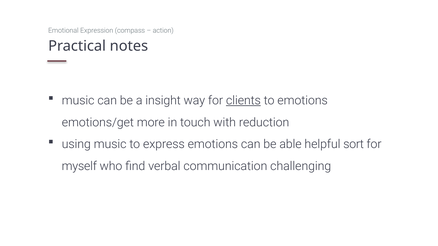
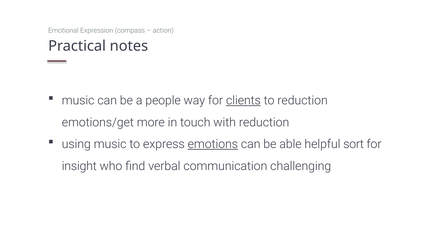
insight: insight -> people
to emotions: emotions -> reduction
emotions at (213, 144) underline: none -> present
myself: myself -> insight
